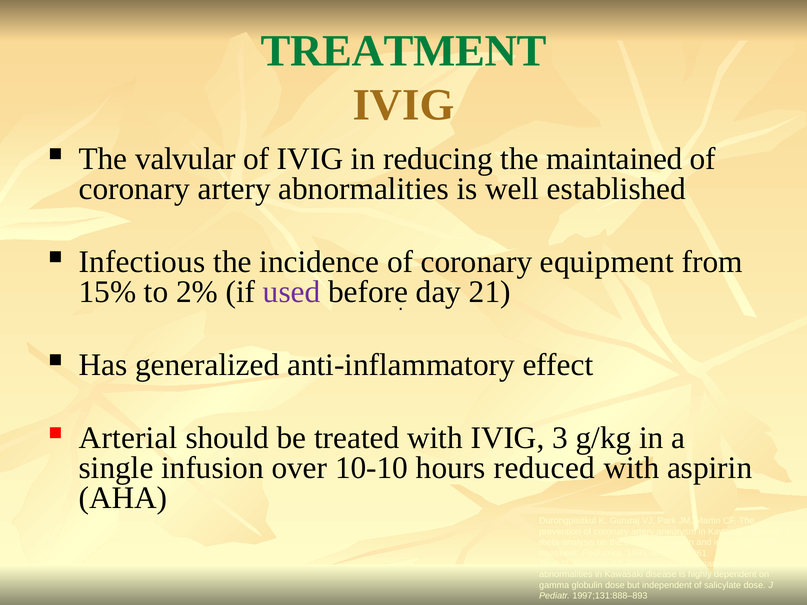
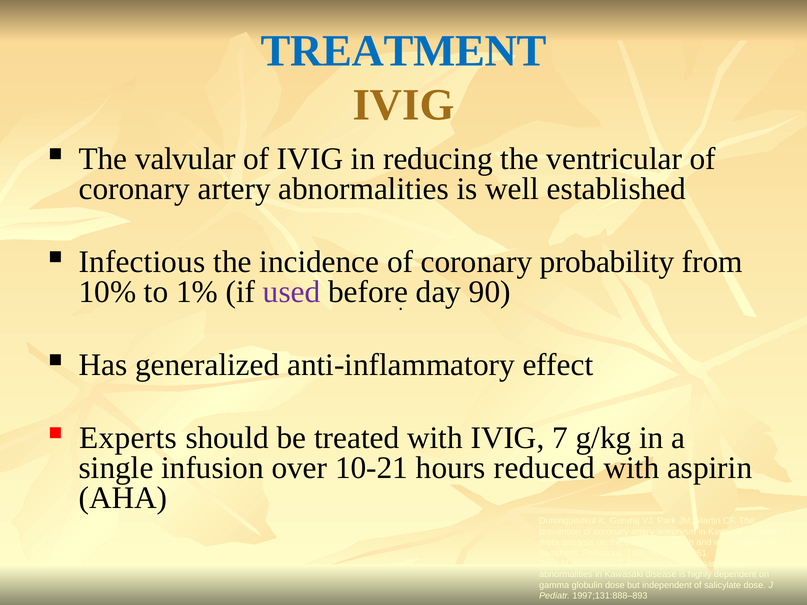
TREATMENT at (404, 51) colour: green -> blue
maintained: maintained -> ventricular
equipment: equipment -> probability
15%: 15% -> 10%
2%: 2% -> 1%
21: 21 -> 90
Arterial: Arterial -> Experts
3: 3 -> 7
10-10: 10-10 -> 10-21
